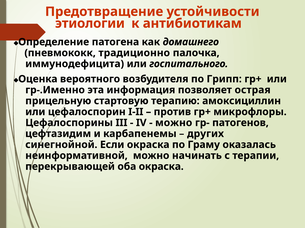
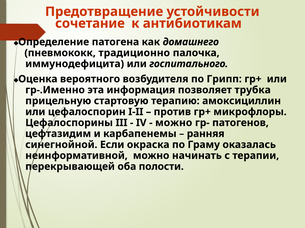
этиологии: этиологии -> сочетание
острая: острая -> трубка
других: других -> ранняя
оба окраска: окраска -> полости
